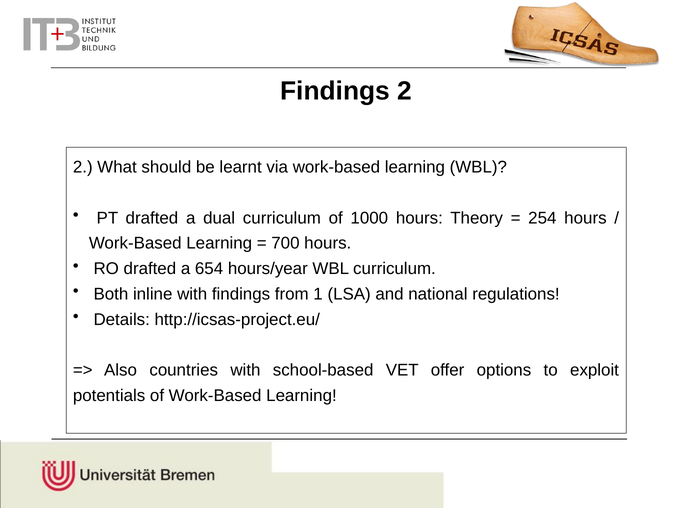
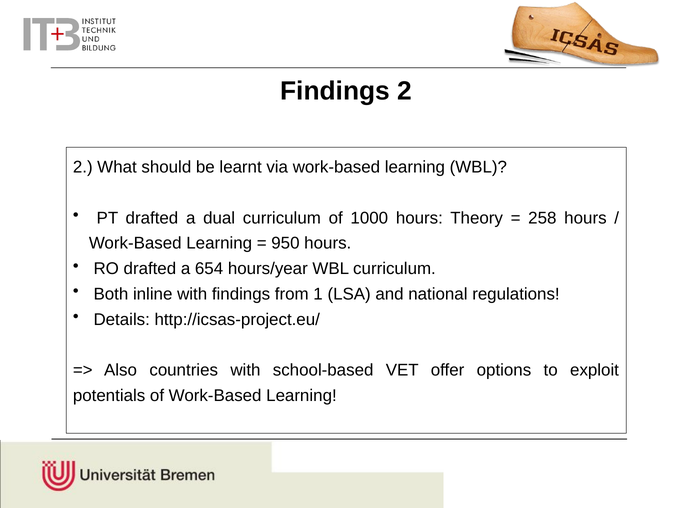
254: 254 -> 258
700: 700 -> 950
